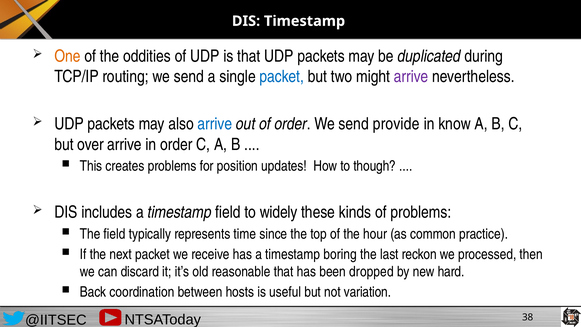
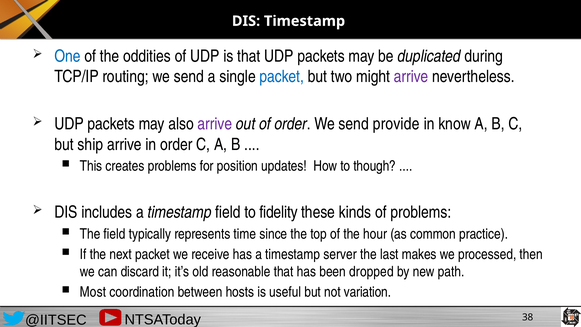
One colour: orange -> blue
arrive at (215, 124) colour: blue -> purple
over: over -> ship
widely: widely -> fidelity
boring: boring -> server
reckon: reckon -> makes
hard: hard -> path
Back: Back -> Most
